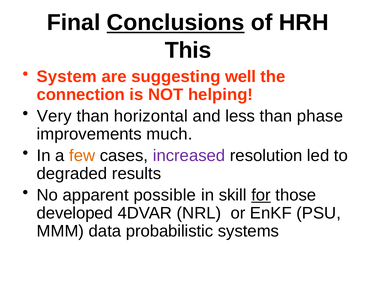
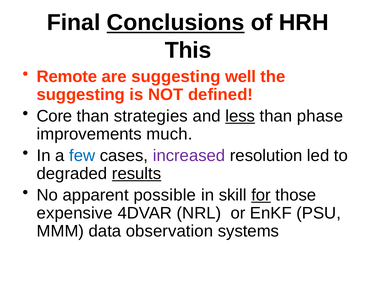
System: System -> Remote
connection at (81, 95): connection -> suggesting
helping: helping -> defined
Very: Very -> Core
horizontal: horizontal -> strategies
less underline: none -> present
few colour: orange -> blue
results underline: none -> present
developed: developed -> expensive
probabilistic: probabilistic -> observation
